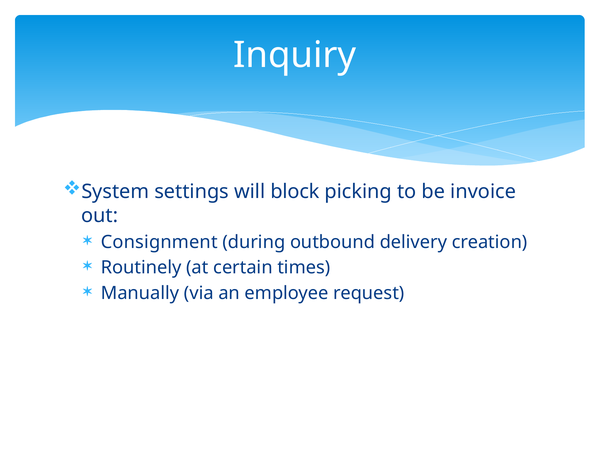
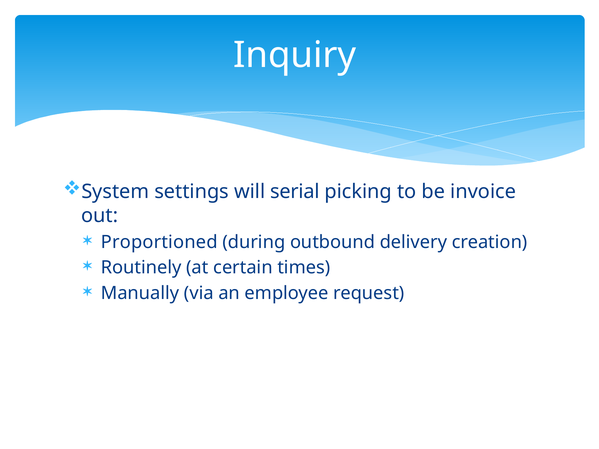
block: block -> serial
Consignment: Consignment -> Proportioned
